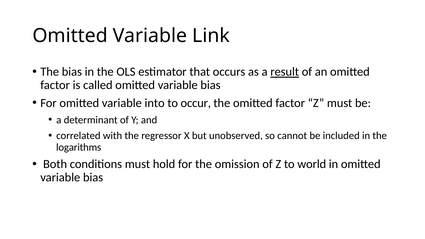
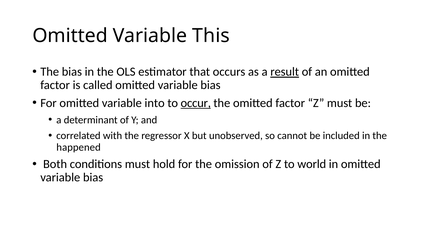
Link: Link -> This
occur underline: none -> present
logarithms: logarithms -> happened
